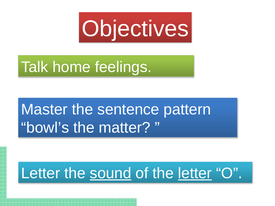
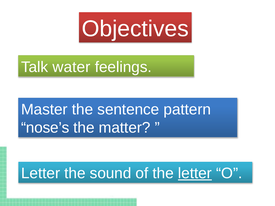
home: home -> water
bowl’s: bowl’s -> nose’s
sound underline: present -> none
